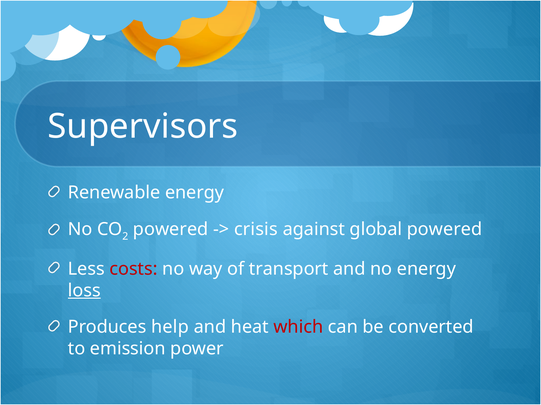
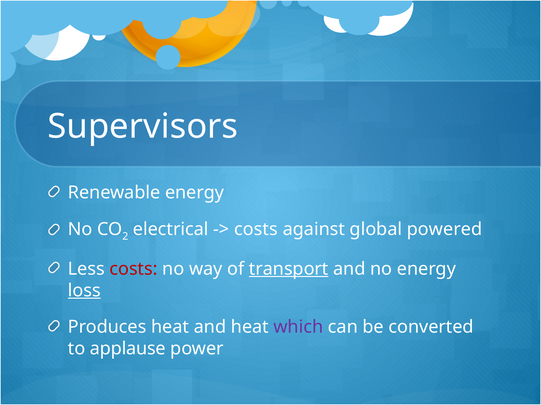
powered at (171, 230): powered -> electrical
crisis at (256, 230): crisis -> costs
transport underline: none -> present
Produces help: help -> heat
which colour: red -> purple
emission: emission -> applause
